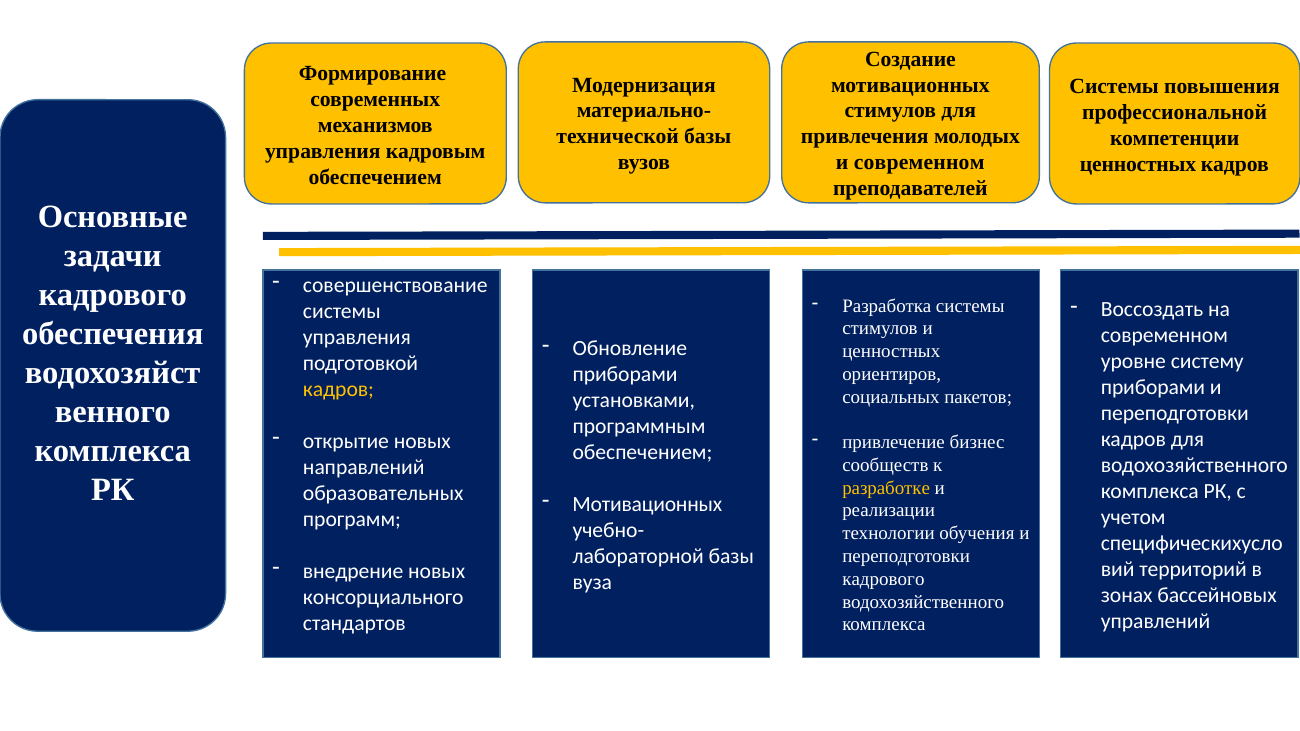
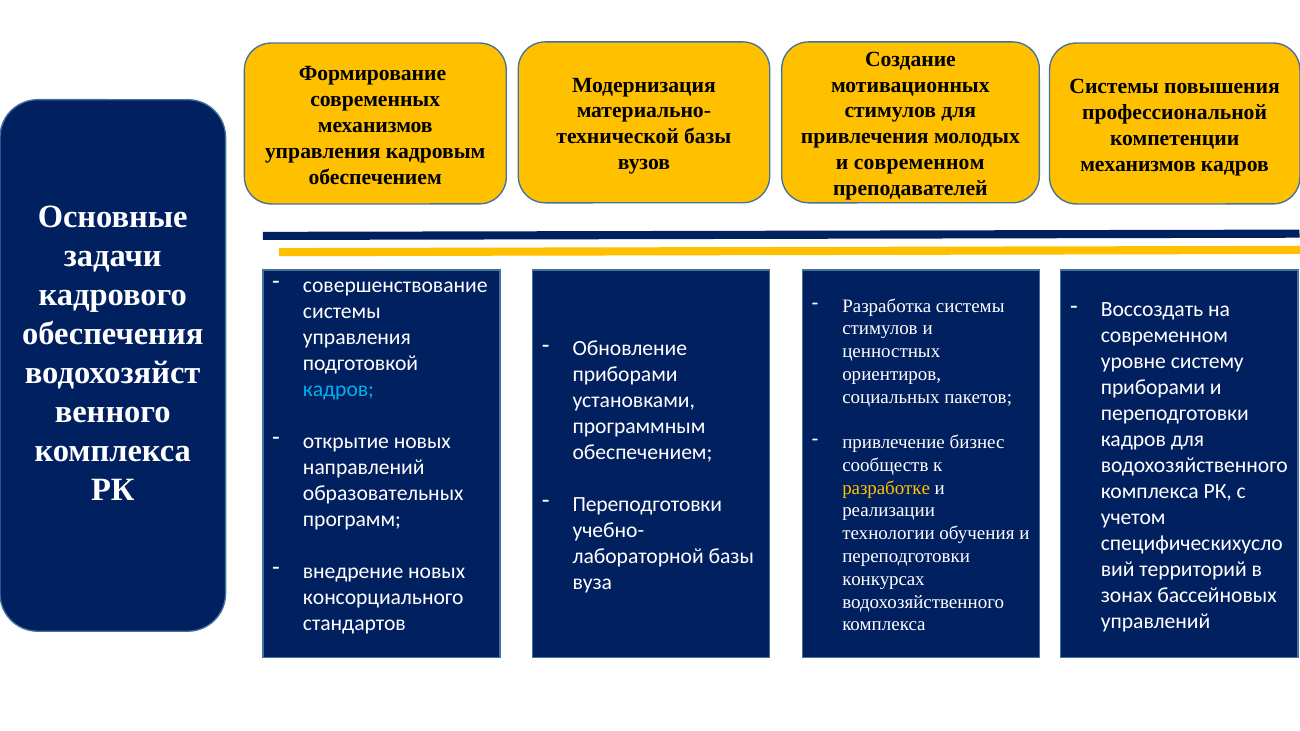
ценностных at (1138, 164): ценностных -> механизмов
кадров at (338, 389) colour: yellow -> light blue
Мотивационных at (647, 505): Мотивационных -> Переподготовки
кадрового at (883, 579): кадрового -> конкурсах
